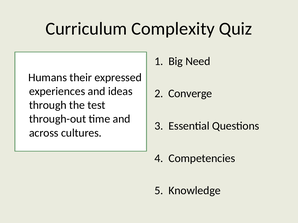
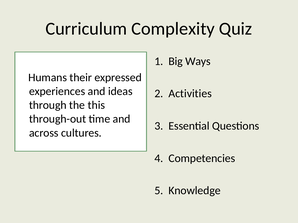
Need: Need -> Ways
Converge: Converge -> Activities
test: test -> this
